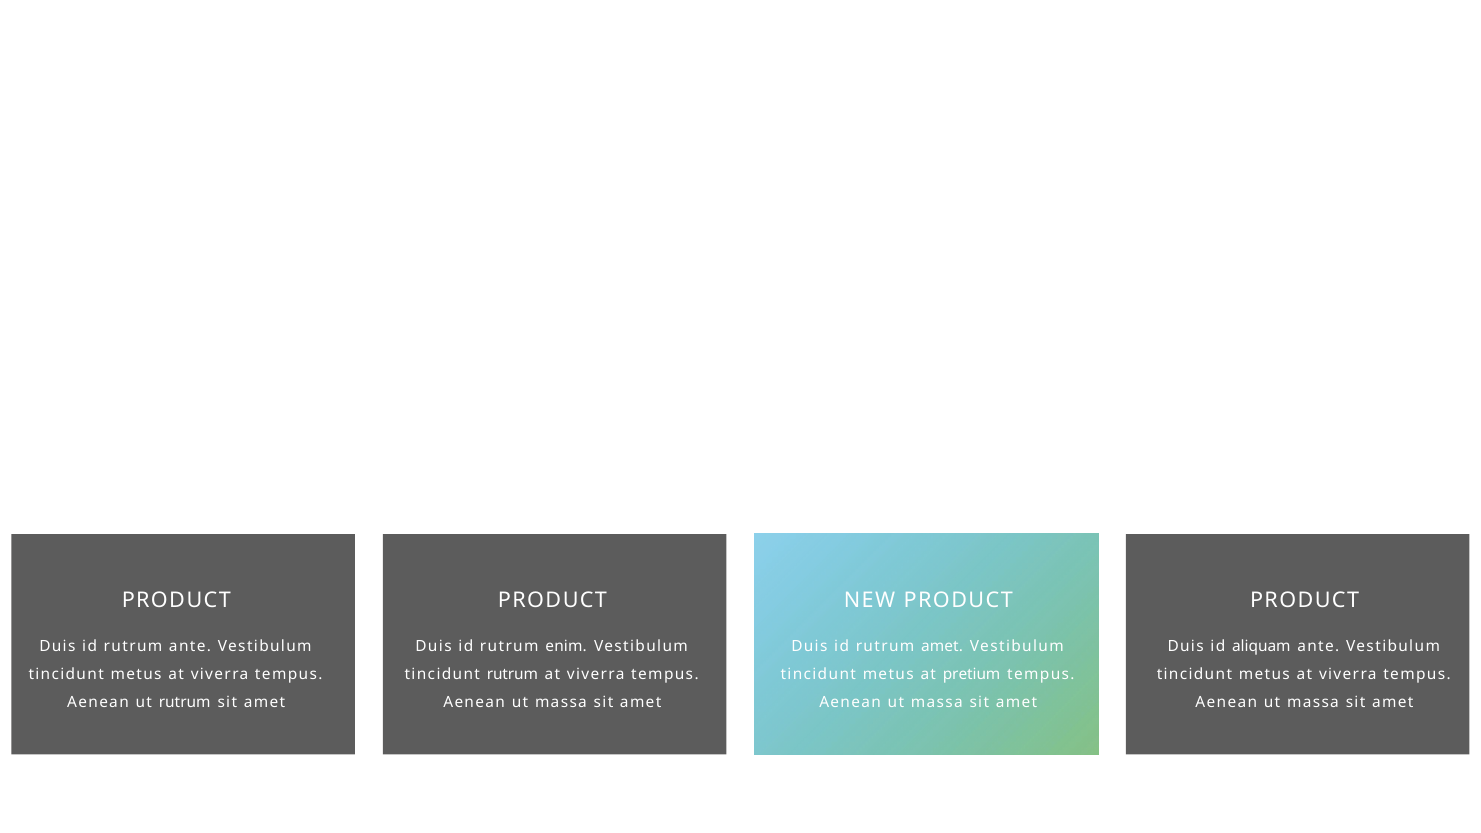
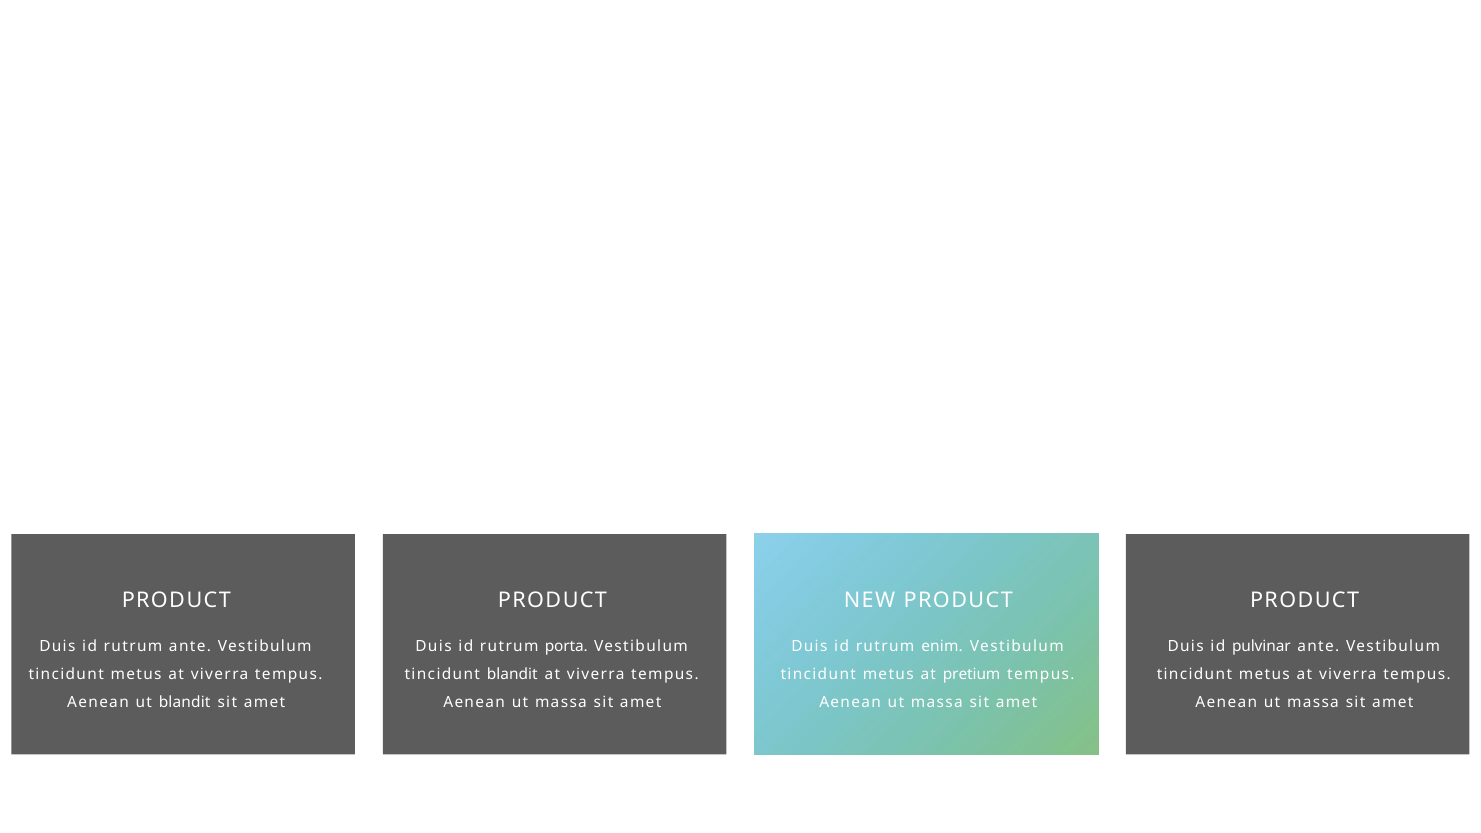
enim: enim -> porta
rutrum amet: amet -> enim
aliquam: aliquam -> pulvinar
tincidunt rutrum: rutrum -> blandit
ut rutrum: rutrum -> blandit
